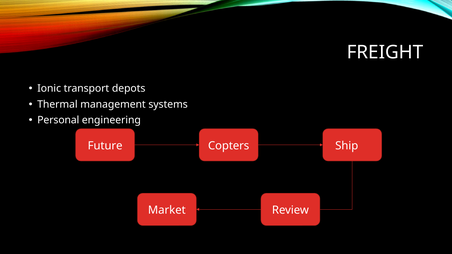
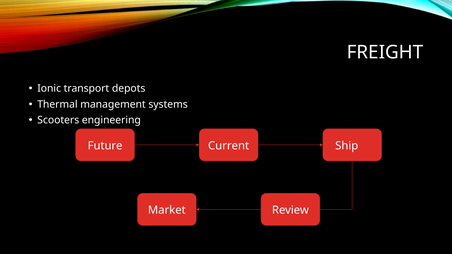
Personal: Personal -> Scooters
Copters: Copters -> Current
